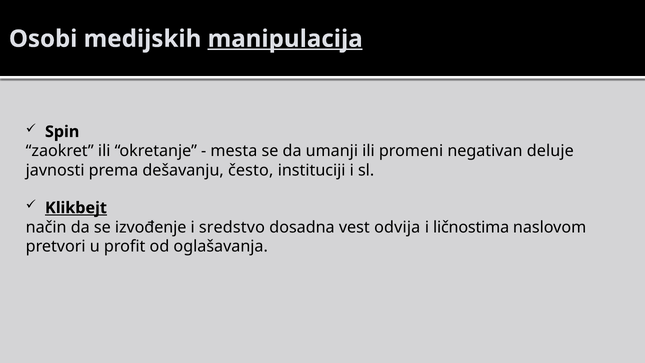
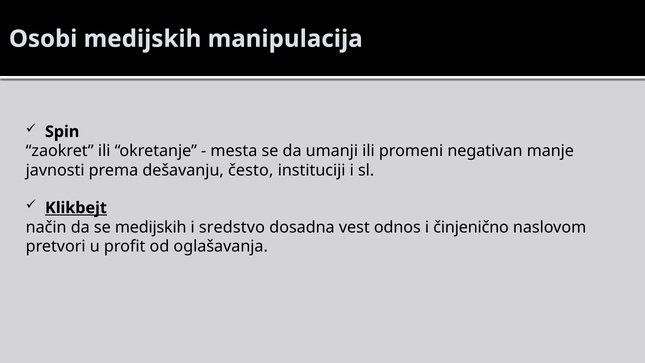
manipulacija underline: present -> none
deluje: deluje -> manje
se izvođenje: izvođenje -> medijskih
odvija: odvija -> odnos
ličnostima: ličnostima -> činjenično
